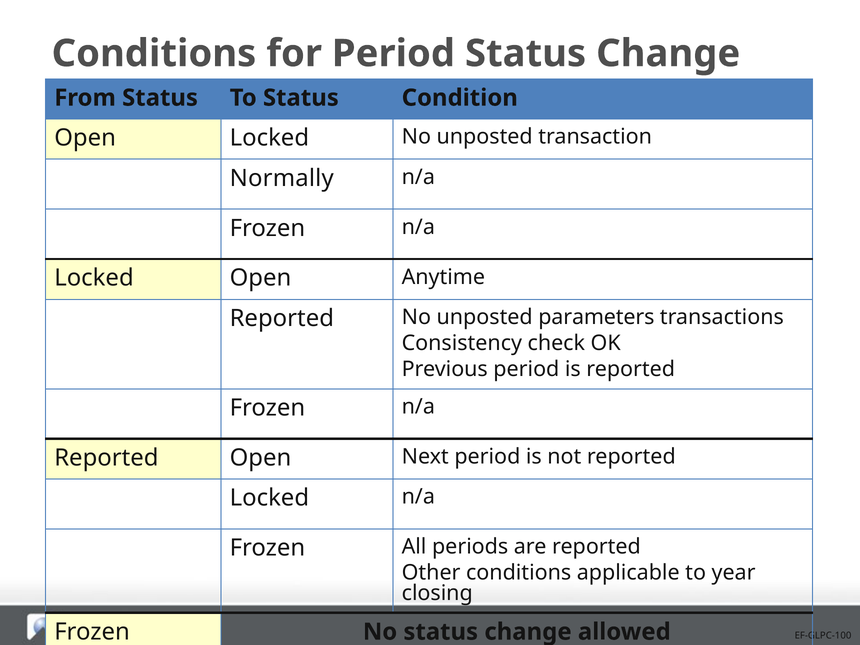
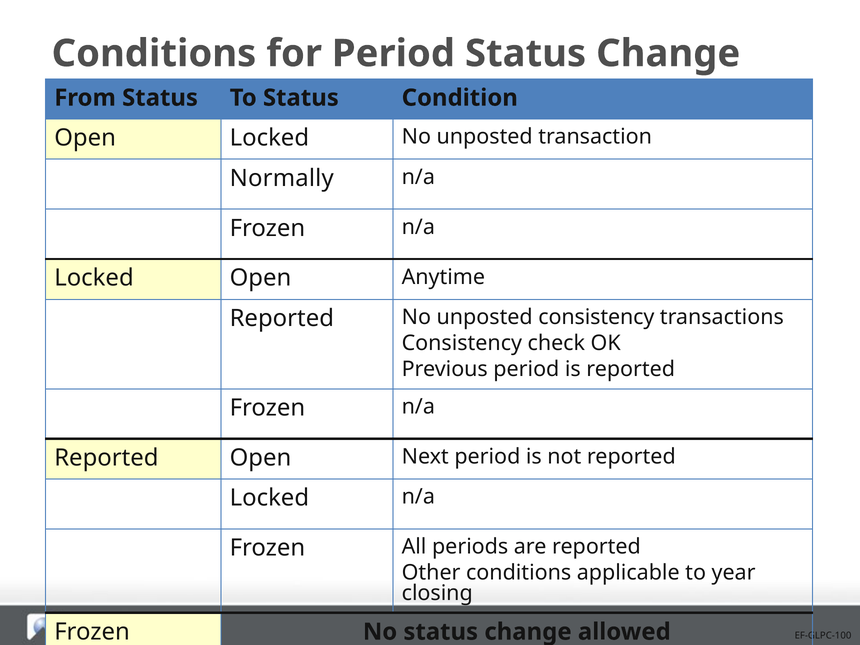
unposted parameters: parameters -> consistency
